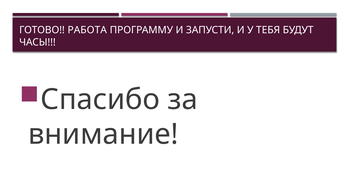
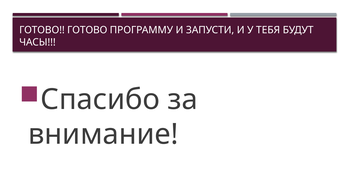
ГОТОВО РАБОТА: РАБОТА -> ГОТОВО
